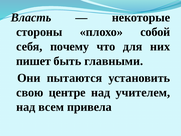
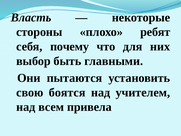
собой: собой -> ребят
пишет: пишет -> выбор
центре: центре -> боятся
